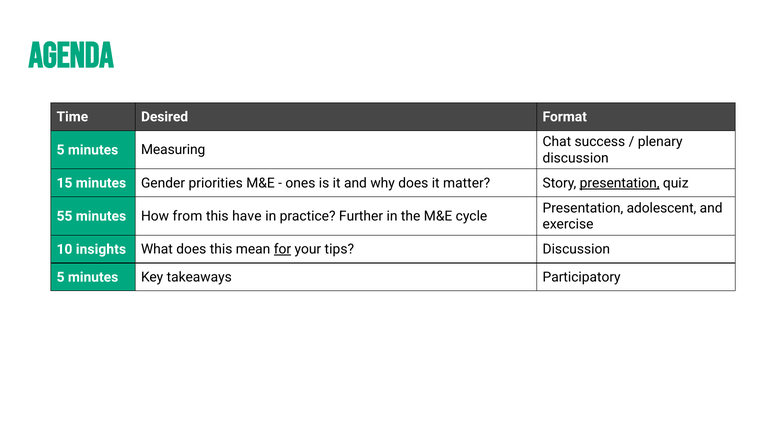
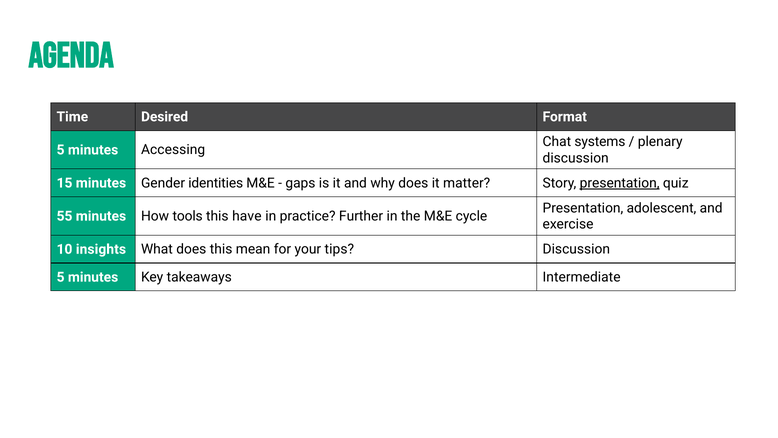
success: success -> systems
Measuring: Measuring -> Accessing
priorities: priorities -> identities
ones: ones -> gaps
from: from -> tools
for underline: present -> none
Participatory: Participatory -> Intermediate
